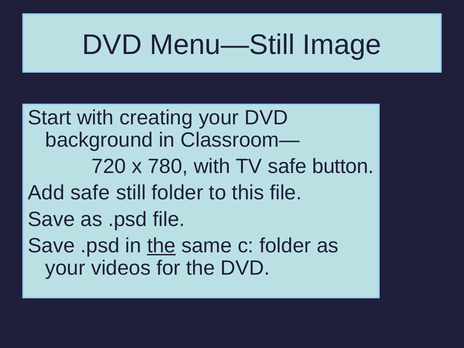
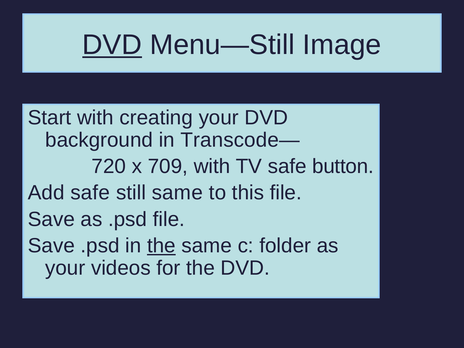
DVD at (112, 45) underline: none -> present
Classroom—: Classroom— -> Transcode—
780: 780 -> 709
still folder: folder -> same
